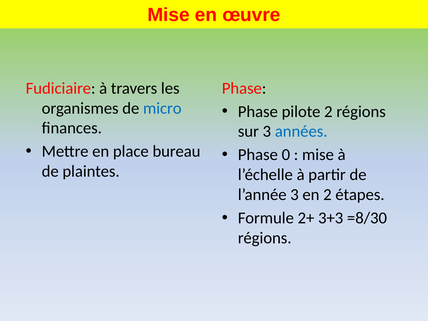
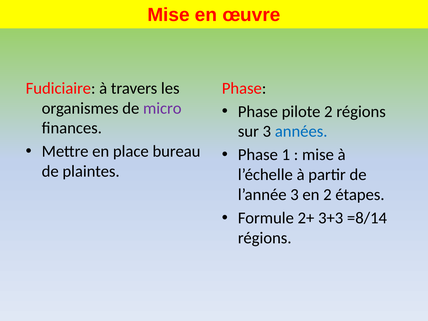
micro colour: blue -> purple
0: 0 -> 1
=8/30: =8/30 -> =8/14
